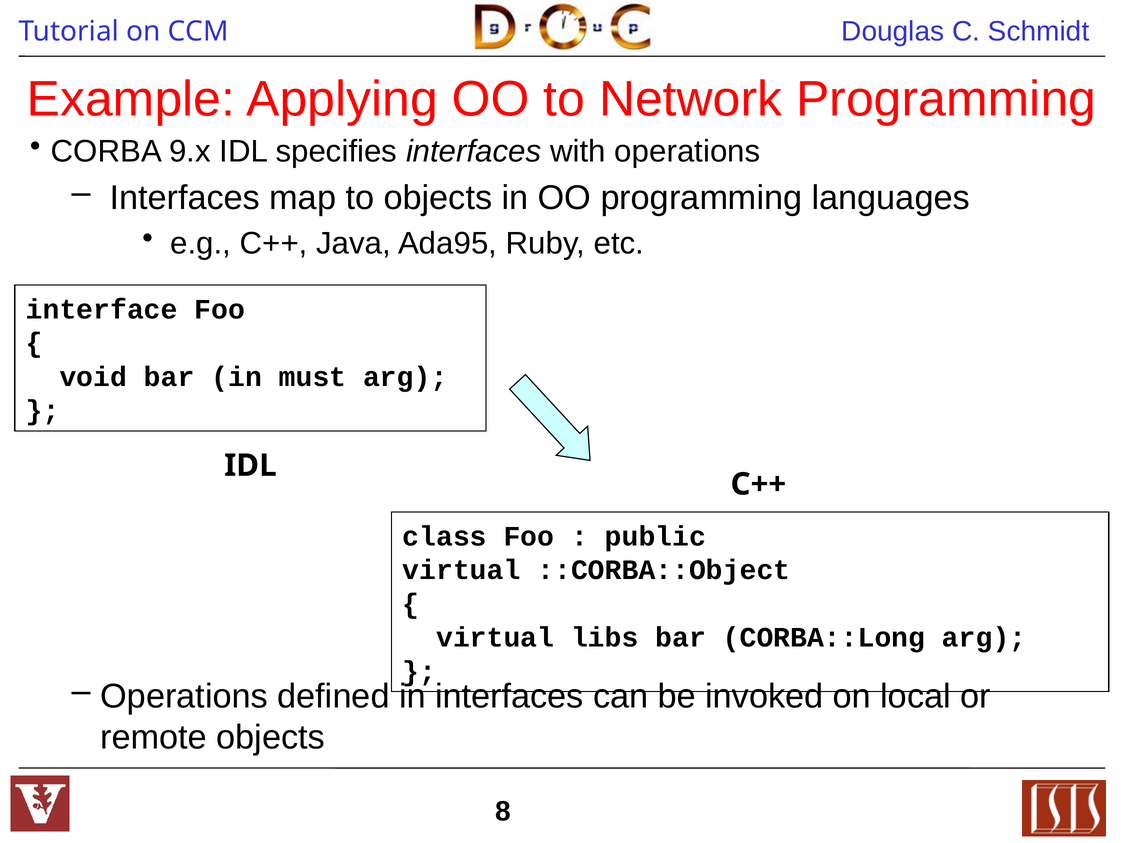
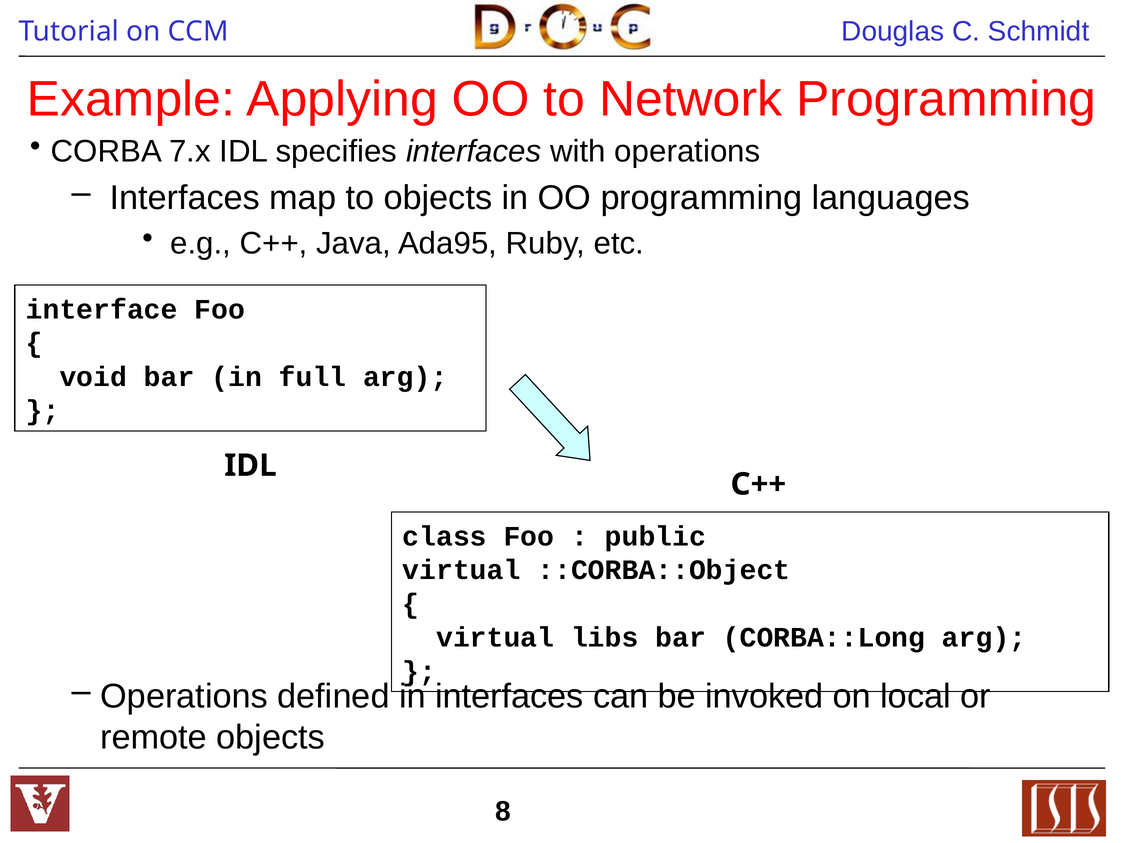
9.x: 9.x -> 7.x
must: must -> full
